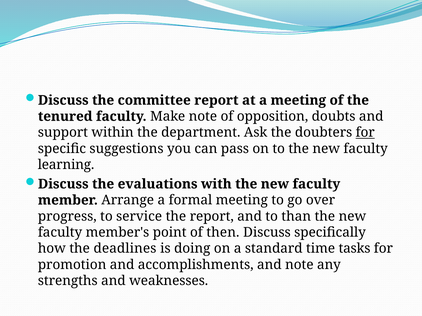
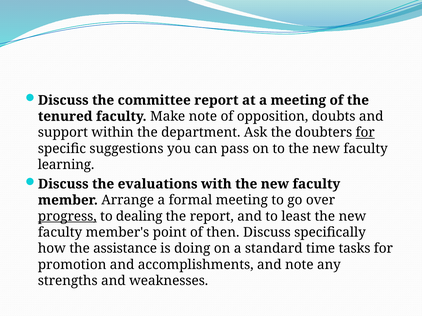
progress underline: none -> present
service: service -> dealing
than: than -> least
deadlines: deadlines -> assistance
